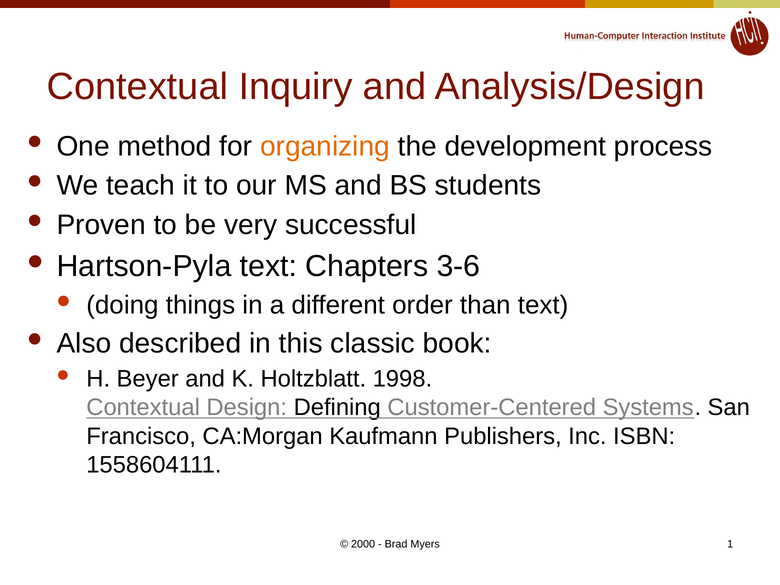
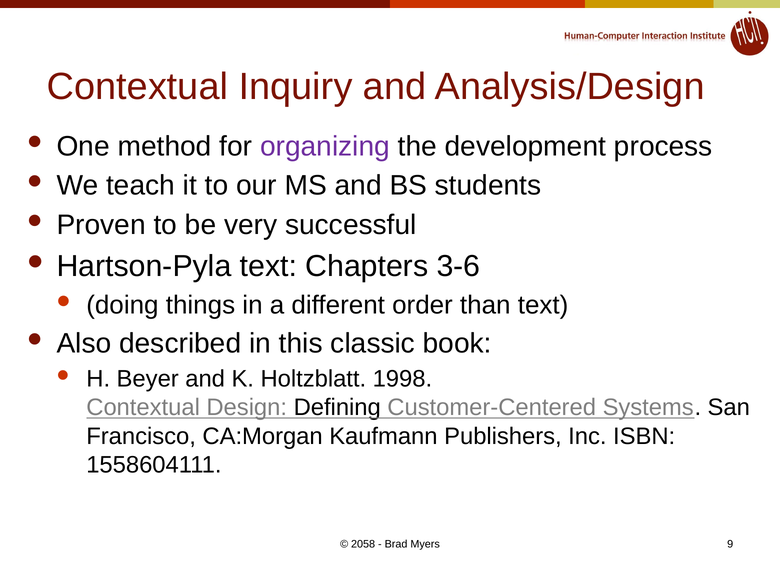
organizing colour: orange -> purple
2000: 2000 -> 2058
1: 1 -> 9
